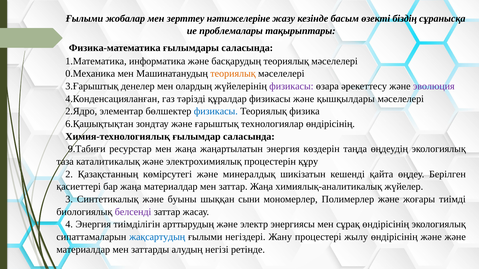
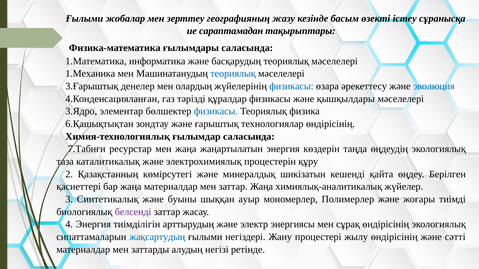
нәтижелеріне: нәтижелеріне -> географияның
біздің: біздің -> істеу
проблемалары: проблемалары -> сараптамадан
0.Механика: 0.Механика -> 1.Механика
теориялық at (233, 74) colour: orange -> blue
физикасы at (291, 86) colour: purple -> blue
эволюция colour: purple -> blue
2.Ядро: 2.Ядро -> 3.Ядро
9.Табиғи: 9.Табиғи -> 7.Табиғи
сыни: сыни -> ауыр
және және: және -> сәтті
